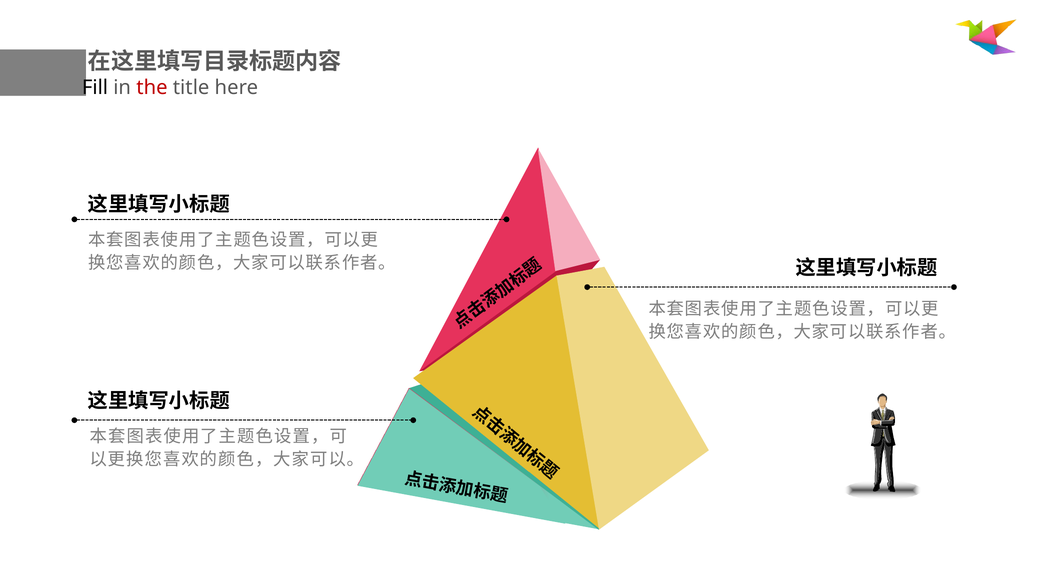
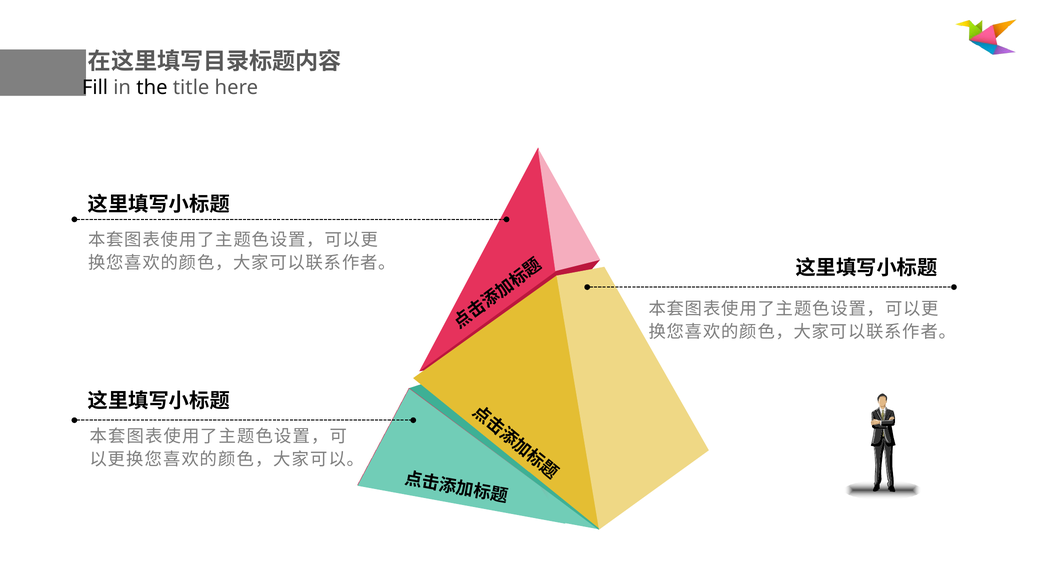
the colour: red -> black
